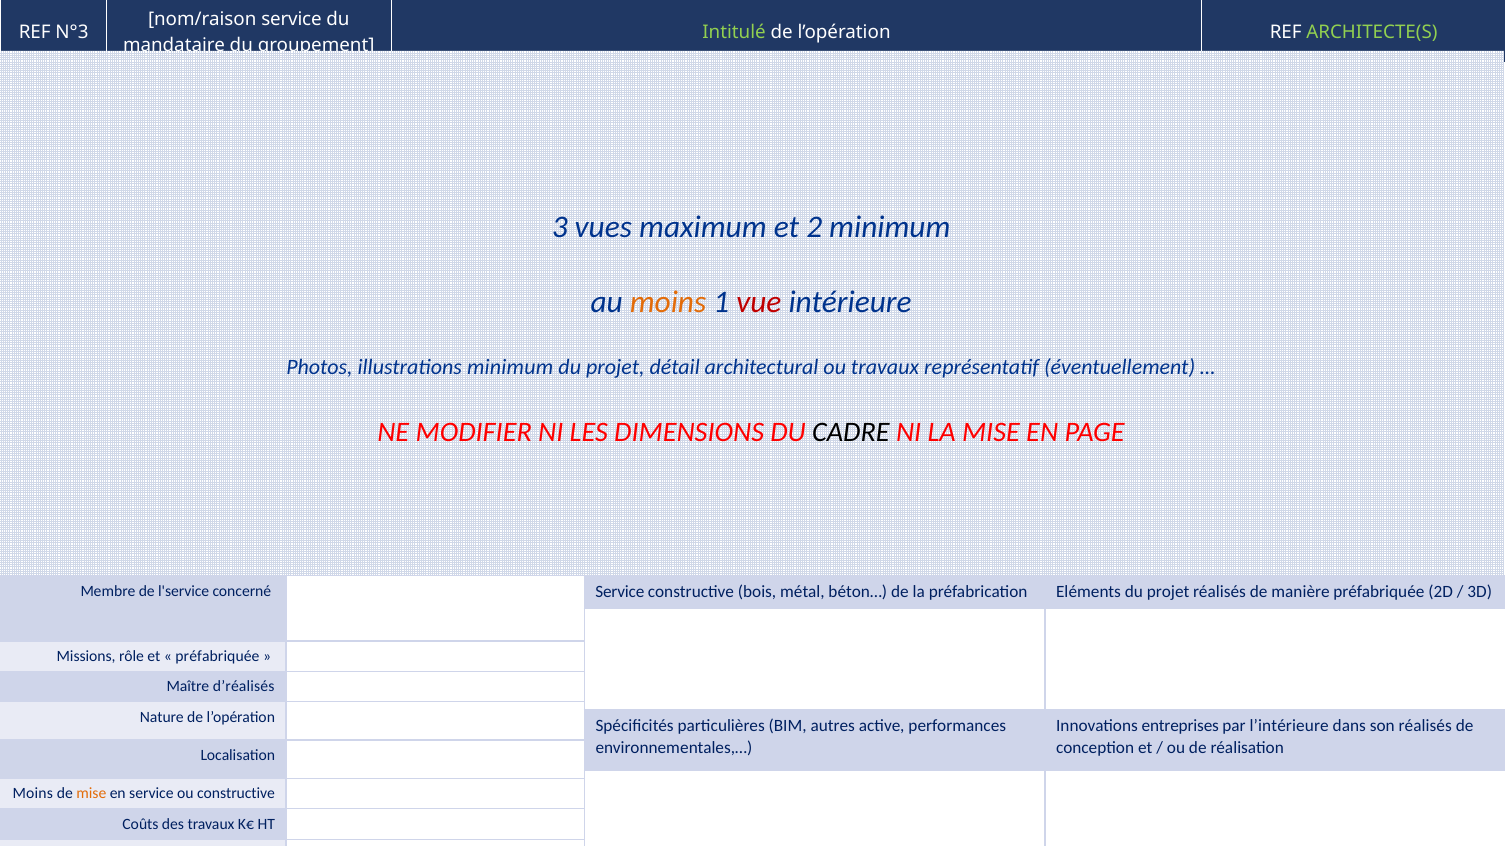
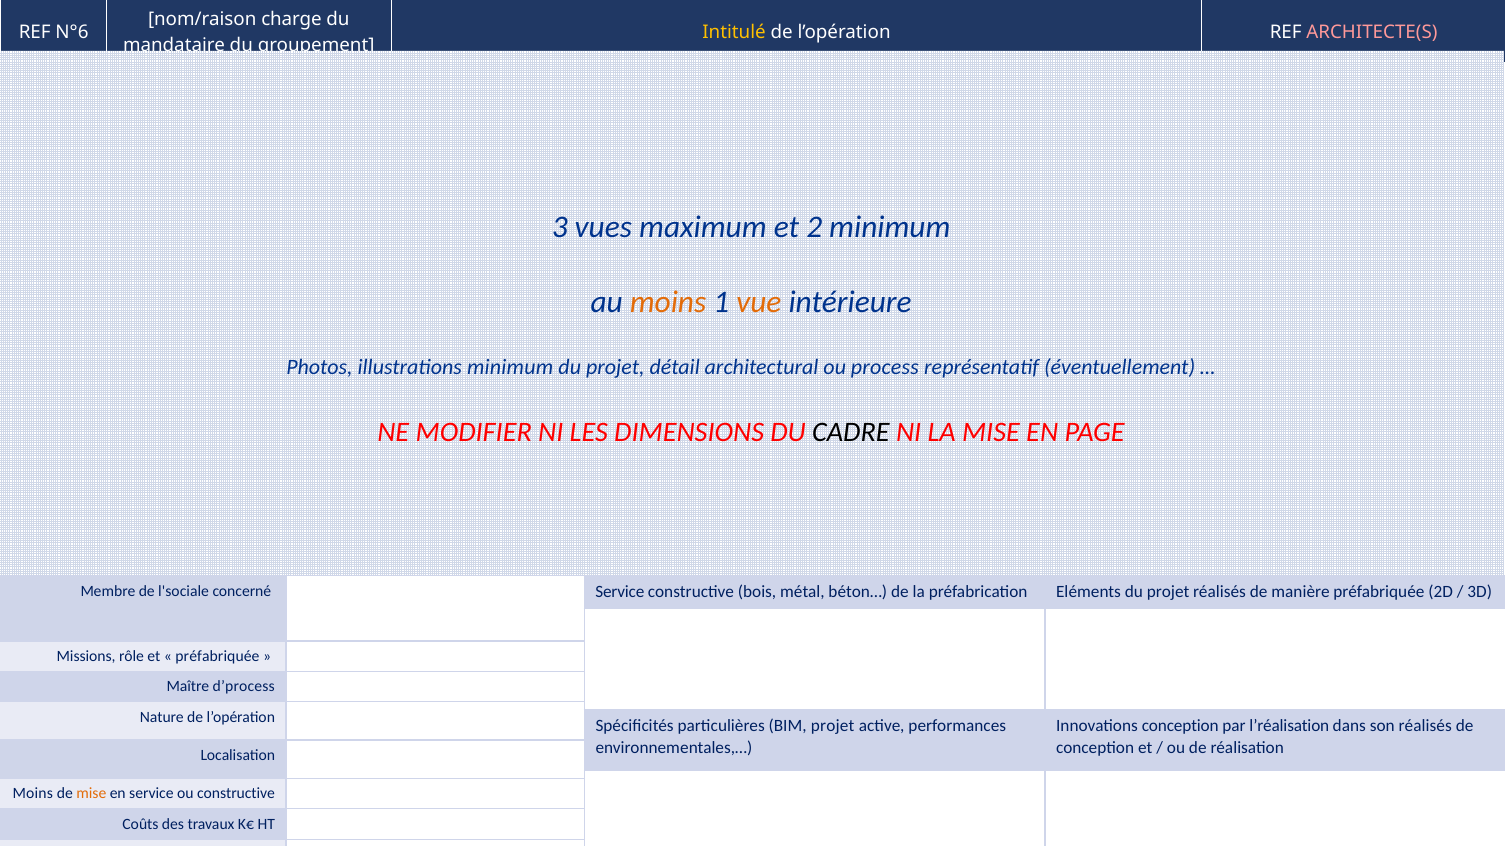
nom/raison service: service -> charge
N°3: N°3 -> N°6
Intitulé colour: light green -> yellow
ARCHITECTE(S colour: light green -> pink
vue colour: red -> orange
ou travaux: travaux -> process
l'service: l'service -> l'sociale
d’réalisés: d’réalisés -> d’process
BIM autres: autres -> projet
Innovations entreprises: entreprises -> conception
l’intérieure: l’intérieure -> l’réalisation
